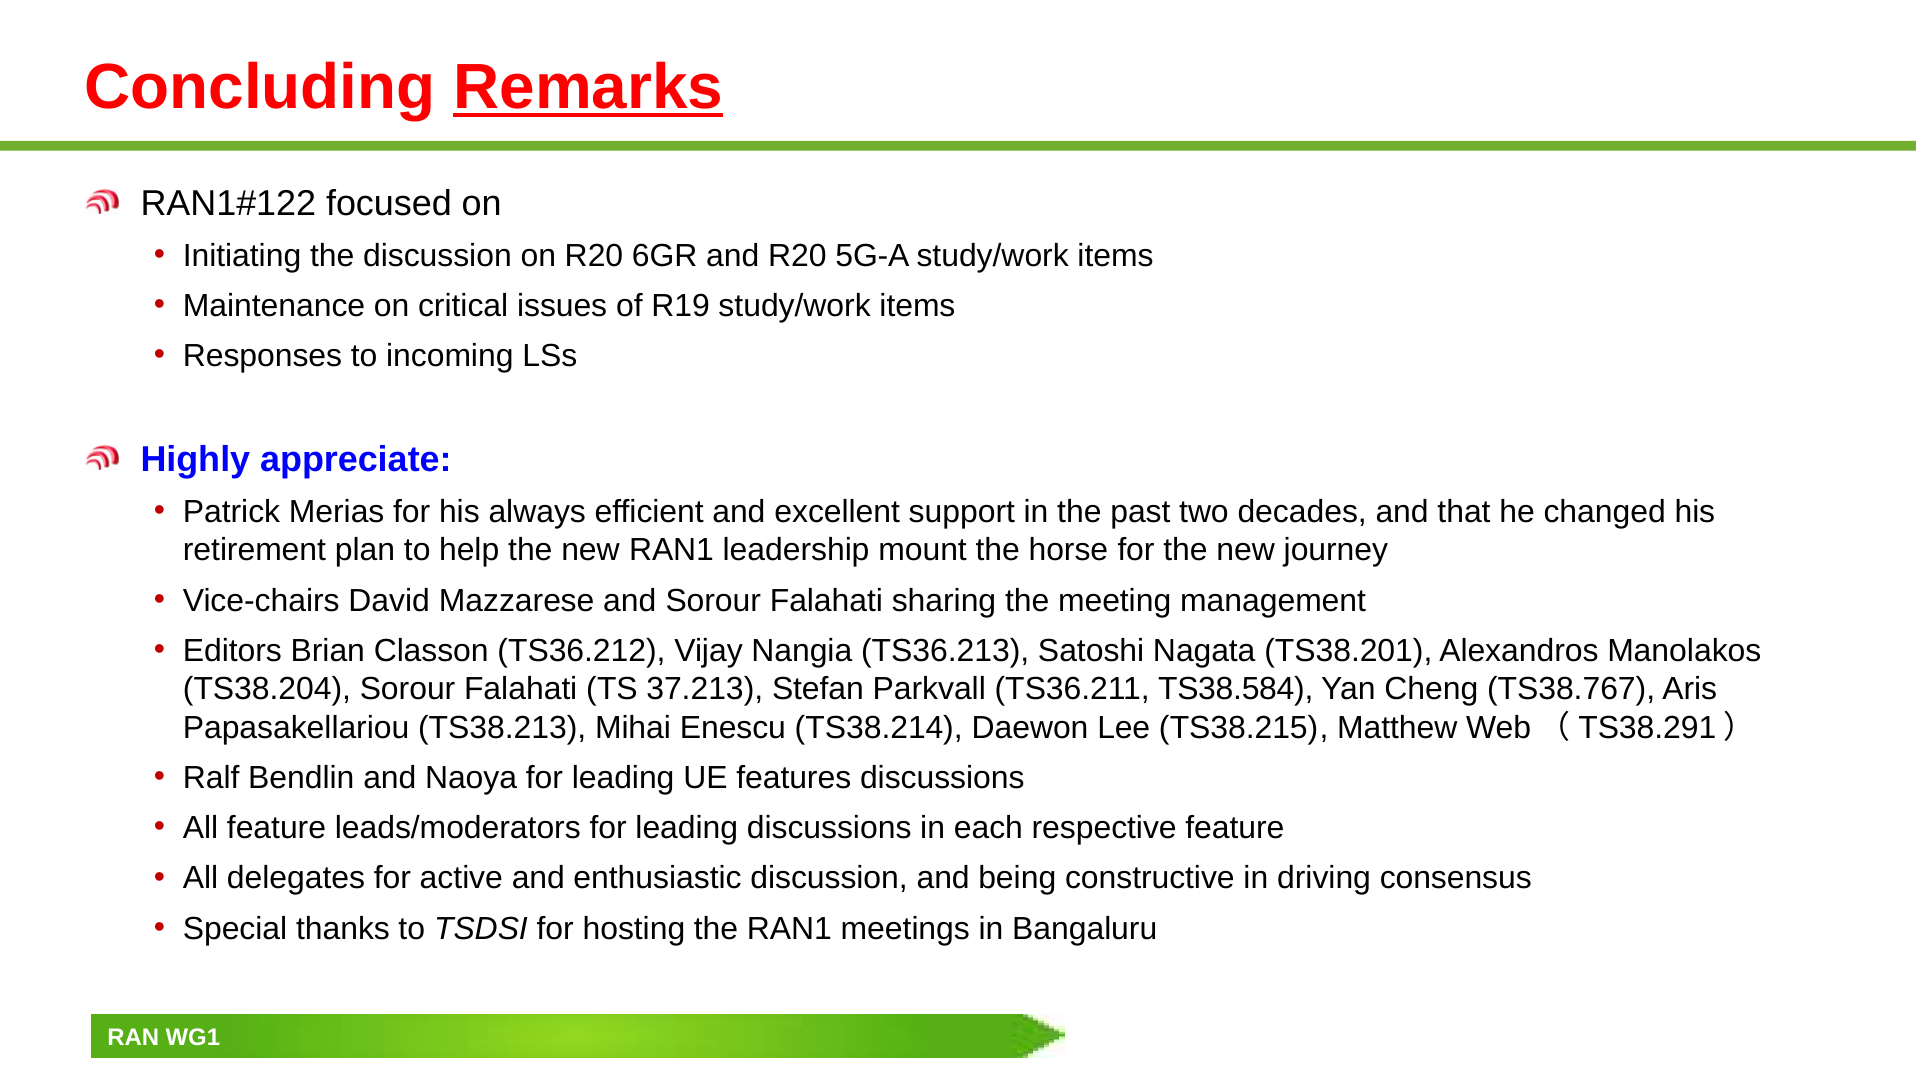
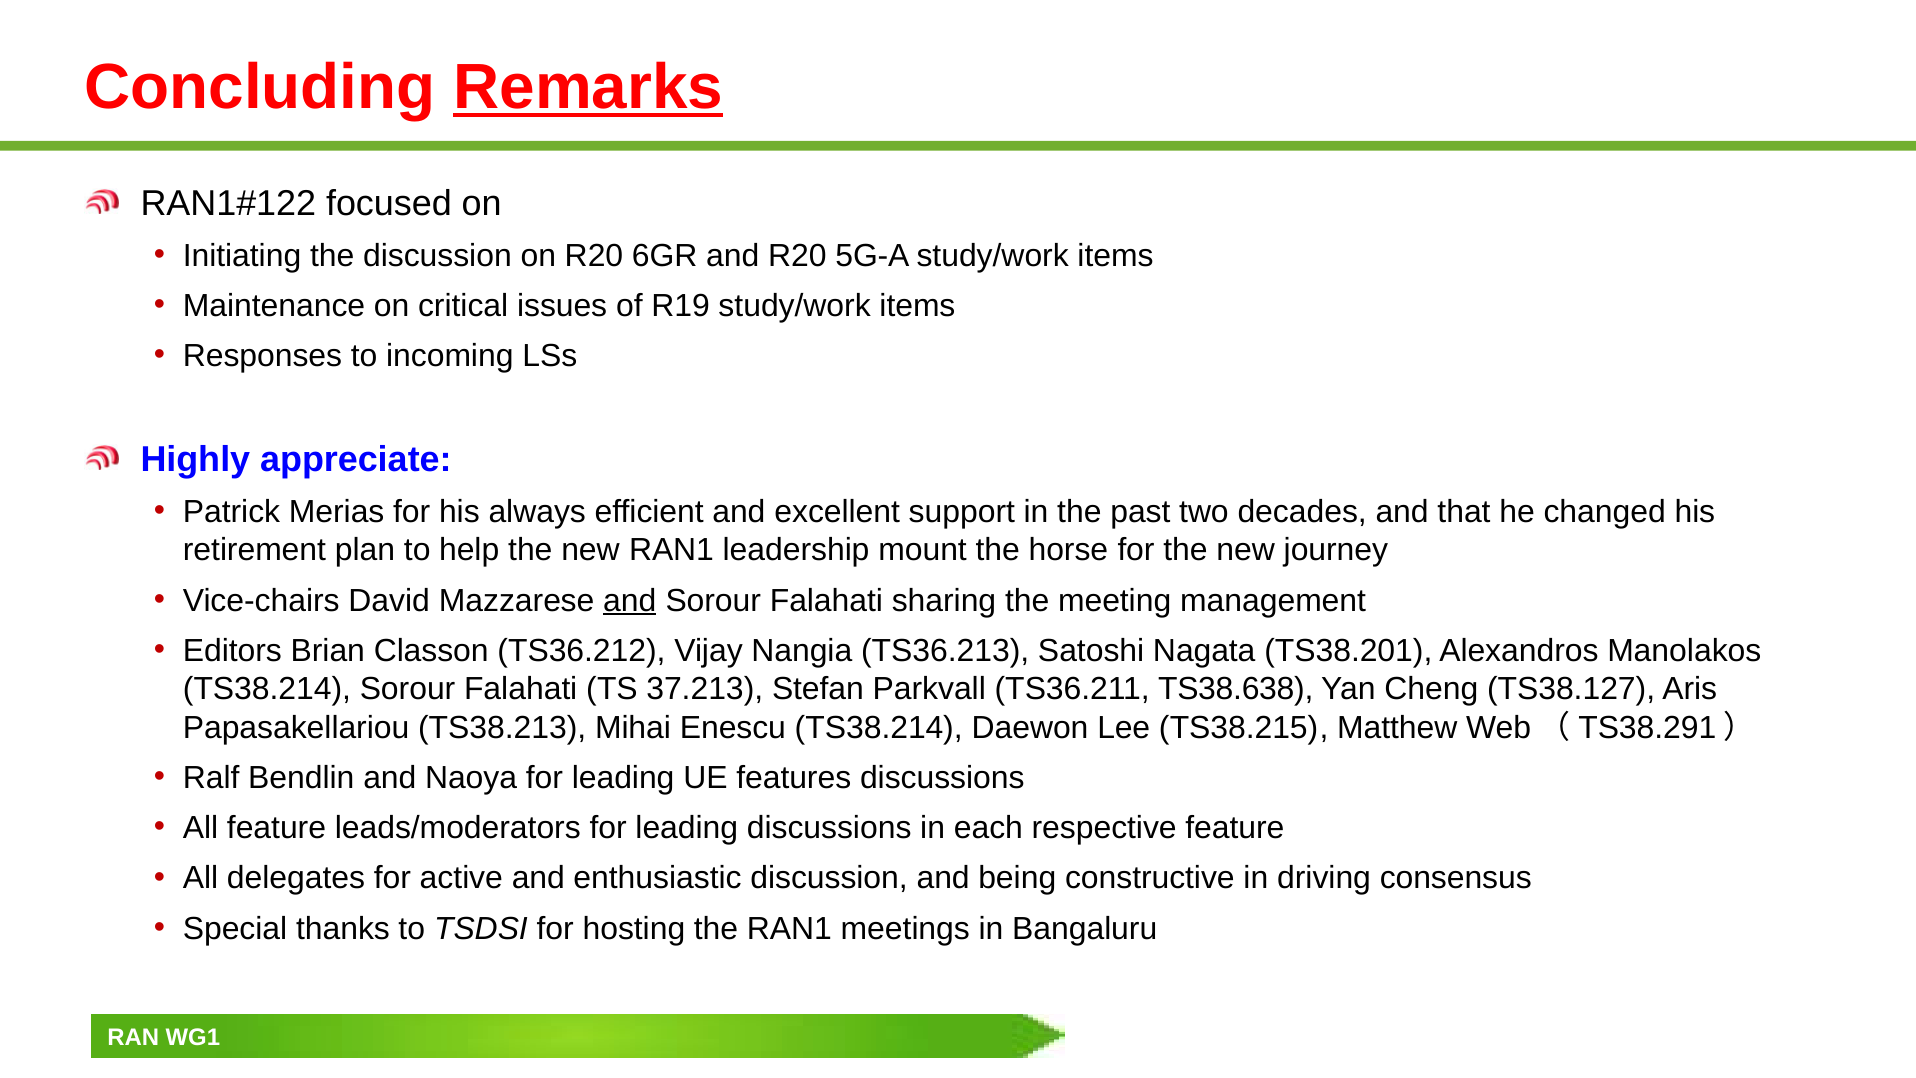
and at (630, 600) underline: none -> present
TS38.204 at (267, 689): TS38.204 -> TS38.214
TS38.584: TS38.584 -> TS38.638
TS38.767: TS38.767 -> TS38.127
